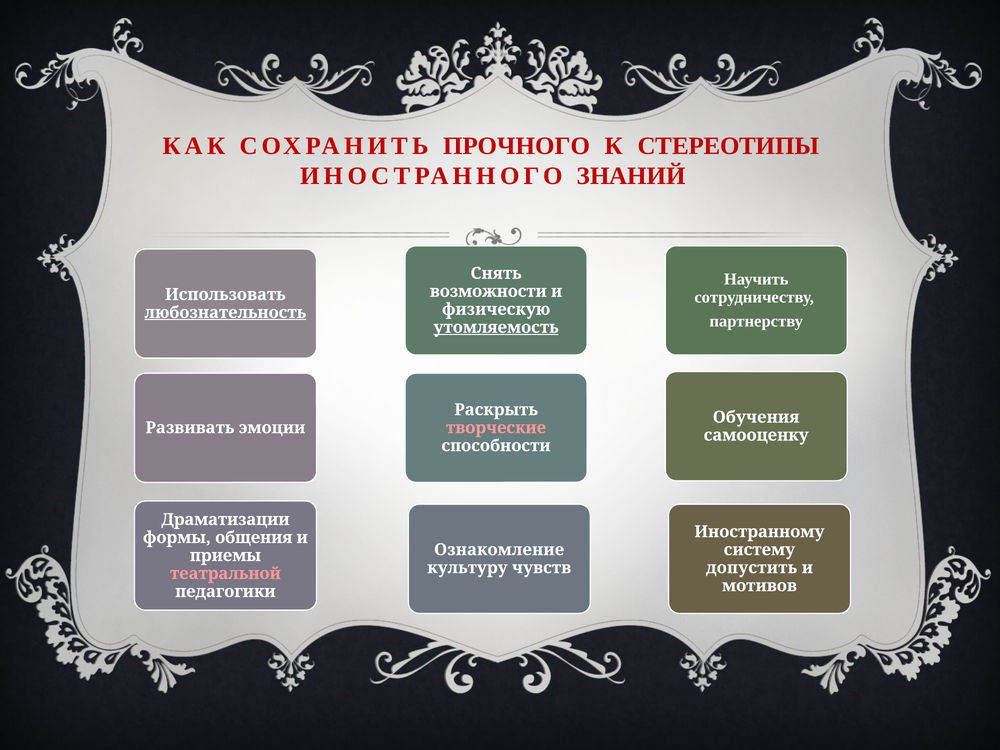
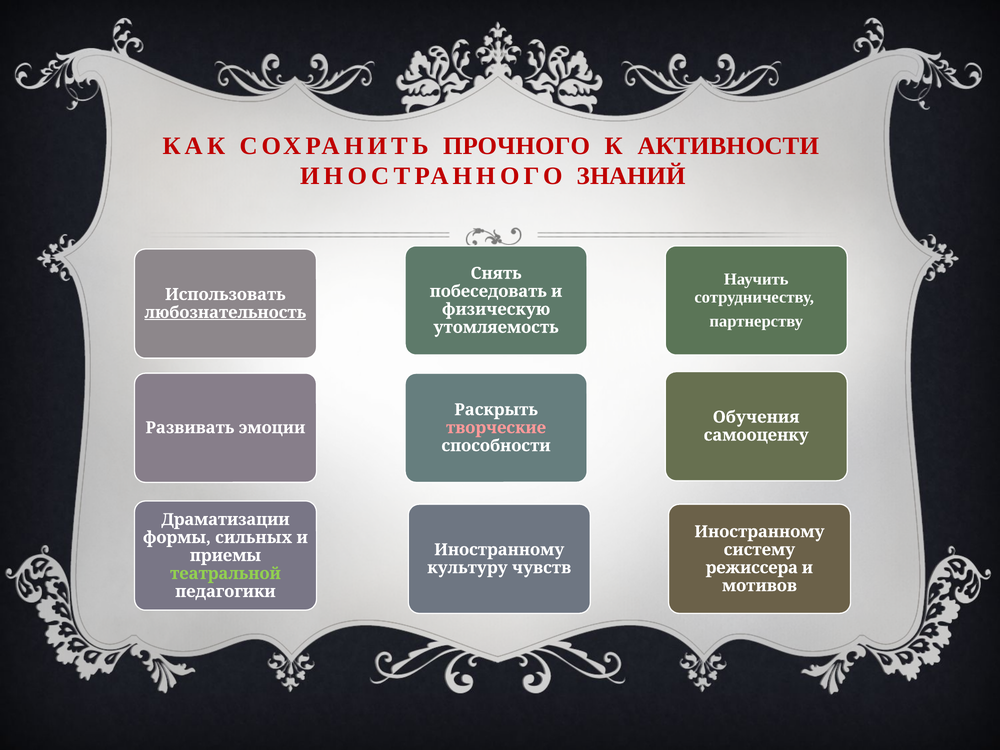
СТЕРЕОТИПЫ: СТЕРЕОТИПЫ -> АКТИВНОСТИ
возможности: возможности -> побеседовать
утомляемость underline: present -> none
общения: общения -> сильных
Ознакомление at (499, 550): Ознакомление -> Иностранному
допустить: допустить -> режиссера
театральной colour: pink -> light green
